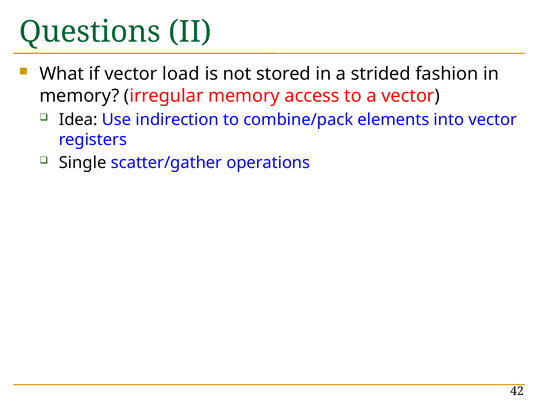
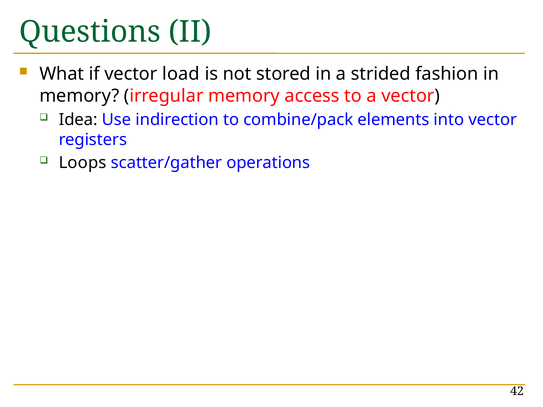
Single: Single -> Loops
